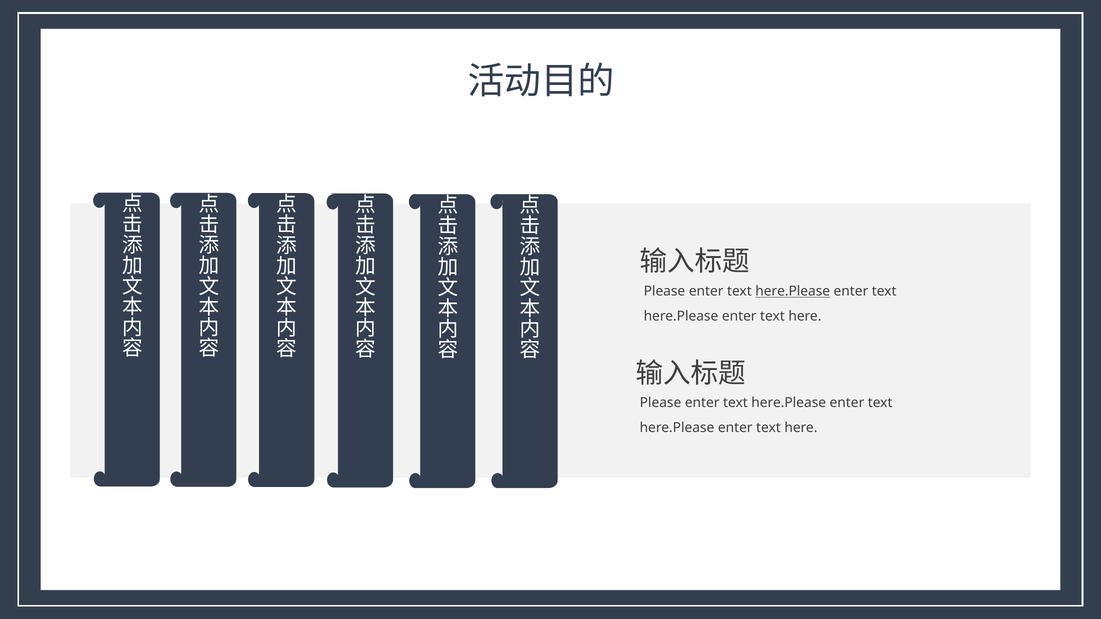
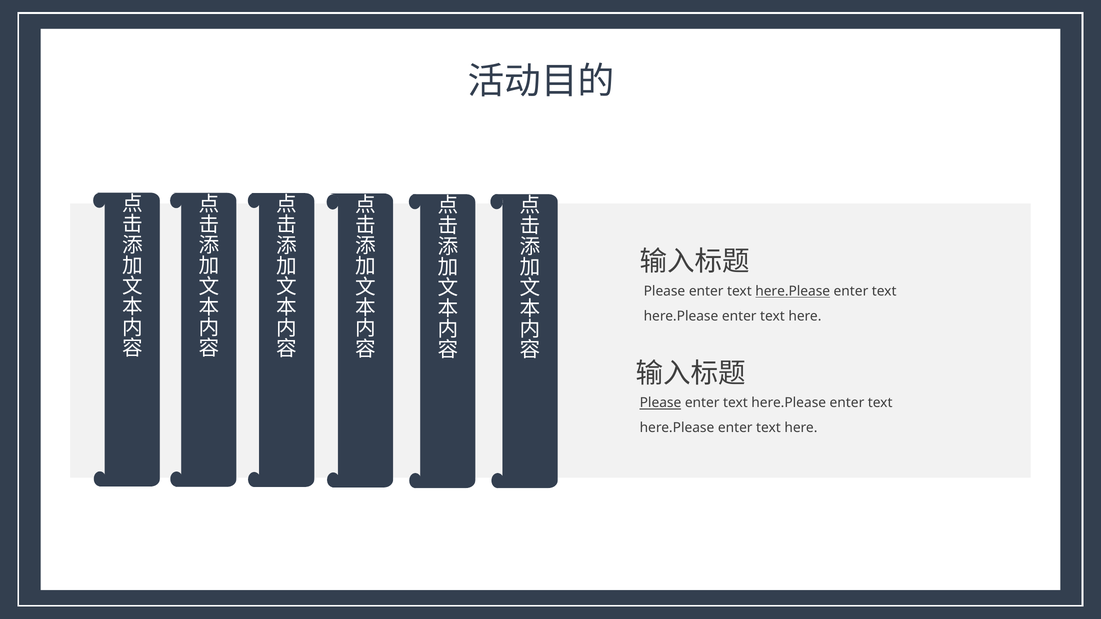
Please at (660, 403) underline: none -> present
